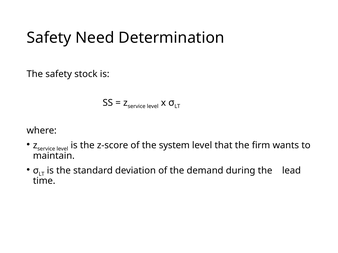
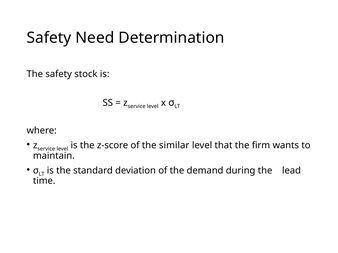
system: system -> similar
